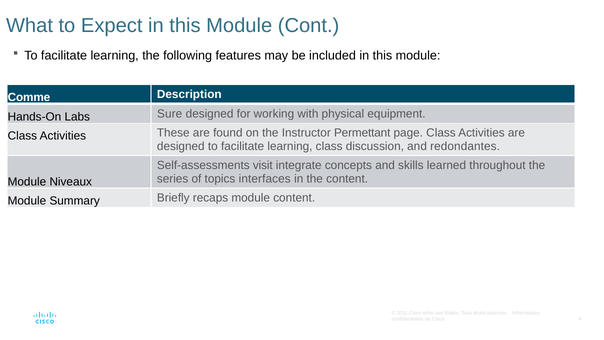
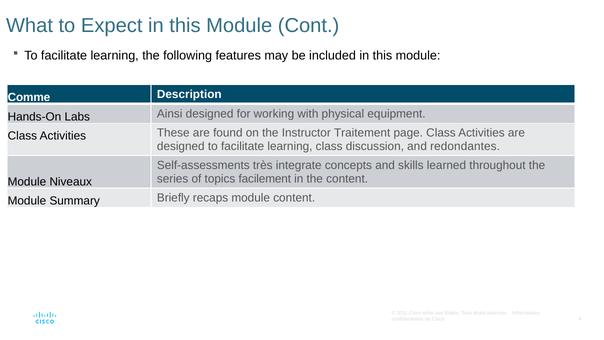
Sure: Sure -> Ainsi
Permettant: Permettant -> Traitement
visit: visit -> très
interfaces: interfaces -> facilement
